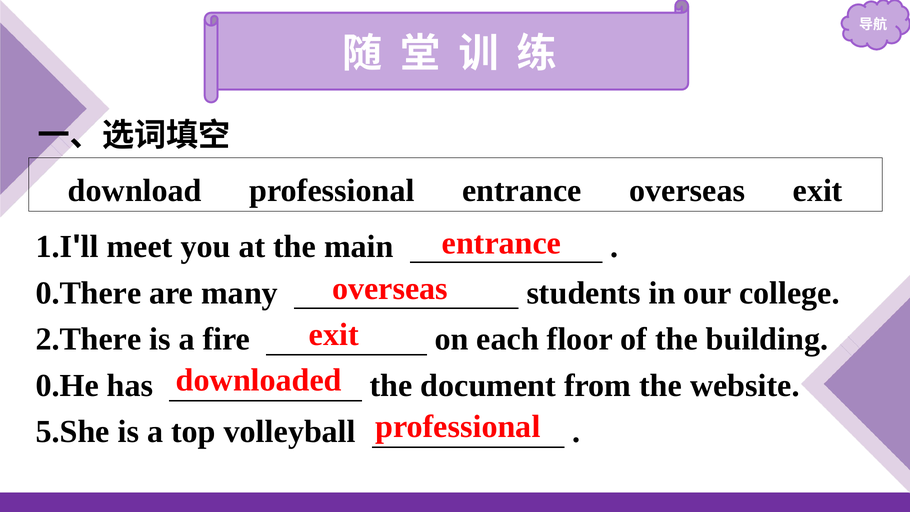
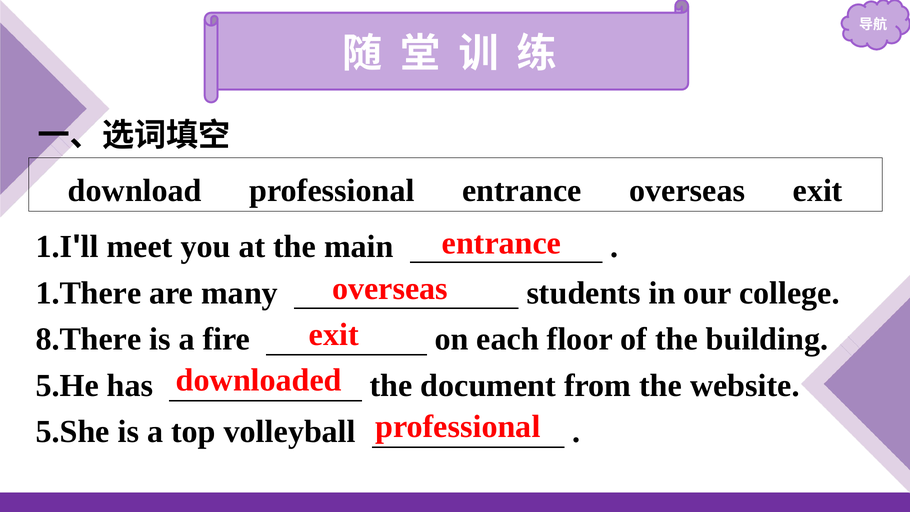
0.There: 0.There -> 1.There
2.There: 2.There -> 8.There
0.He: 0.He -> 5.He
